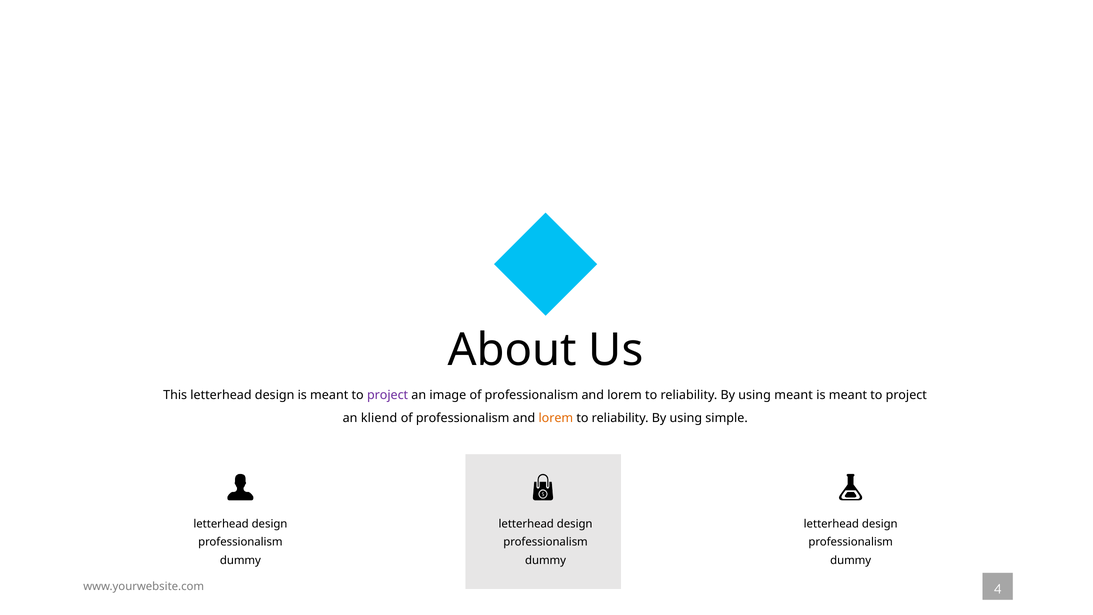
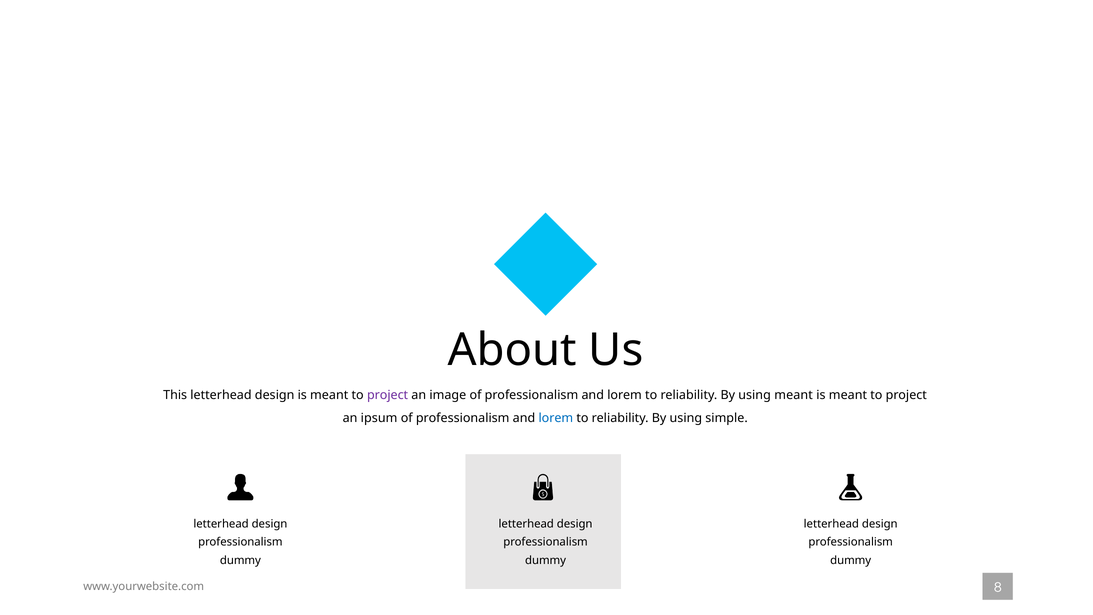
kliend: kliend -> ipsum
lorem at (556, 418) colour: orange -> blue
4: 4 -> 8
